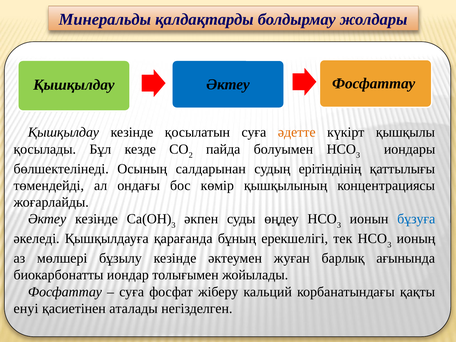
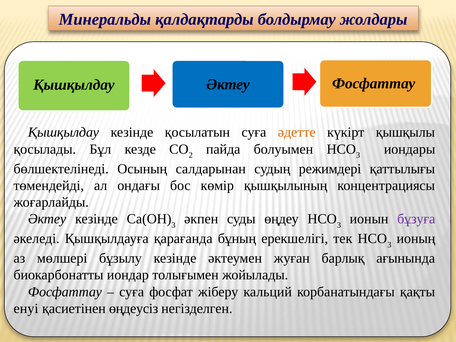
ерітіндінің: ерітіндінің -> режимдері
бұзуға colour: blue -> purple
аталады: аталады -> өңдеусіз
